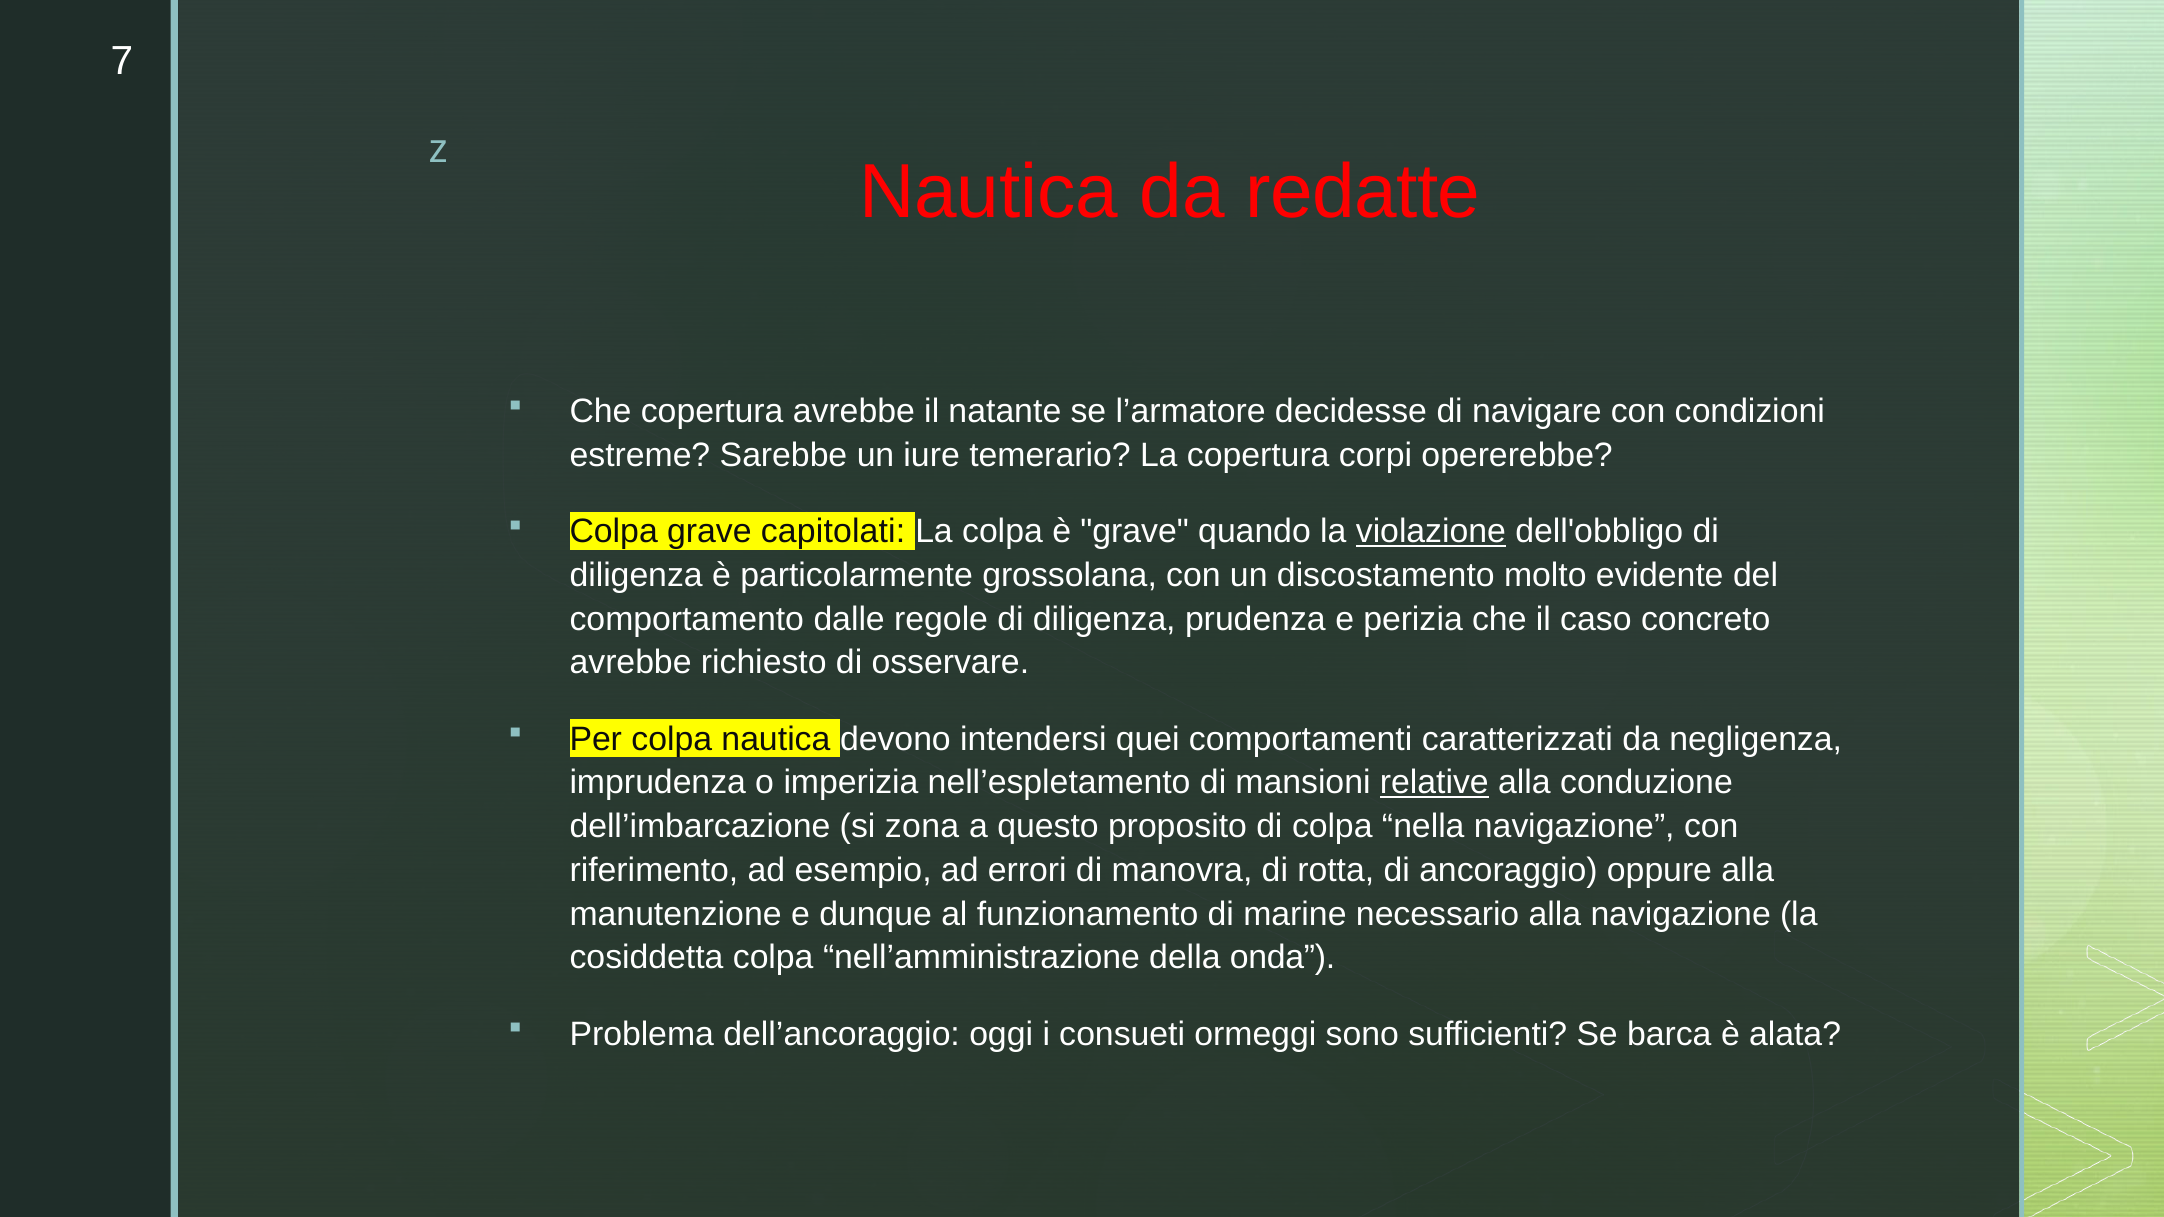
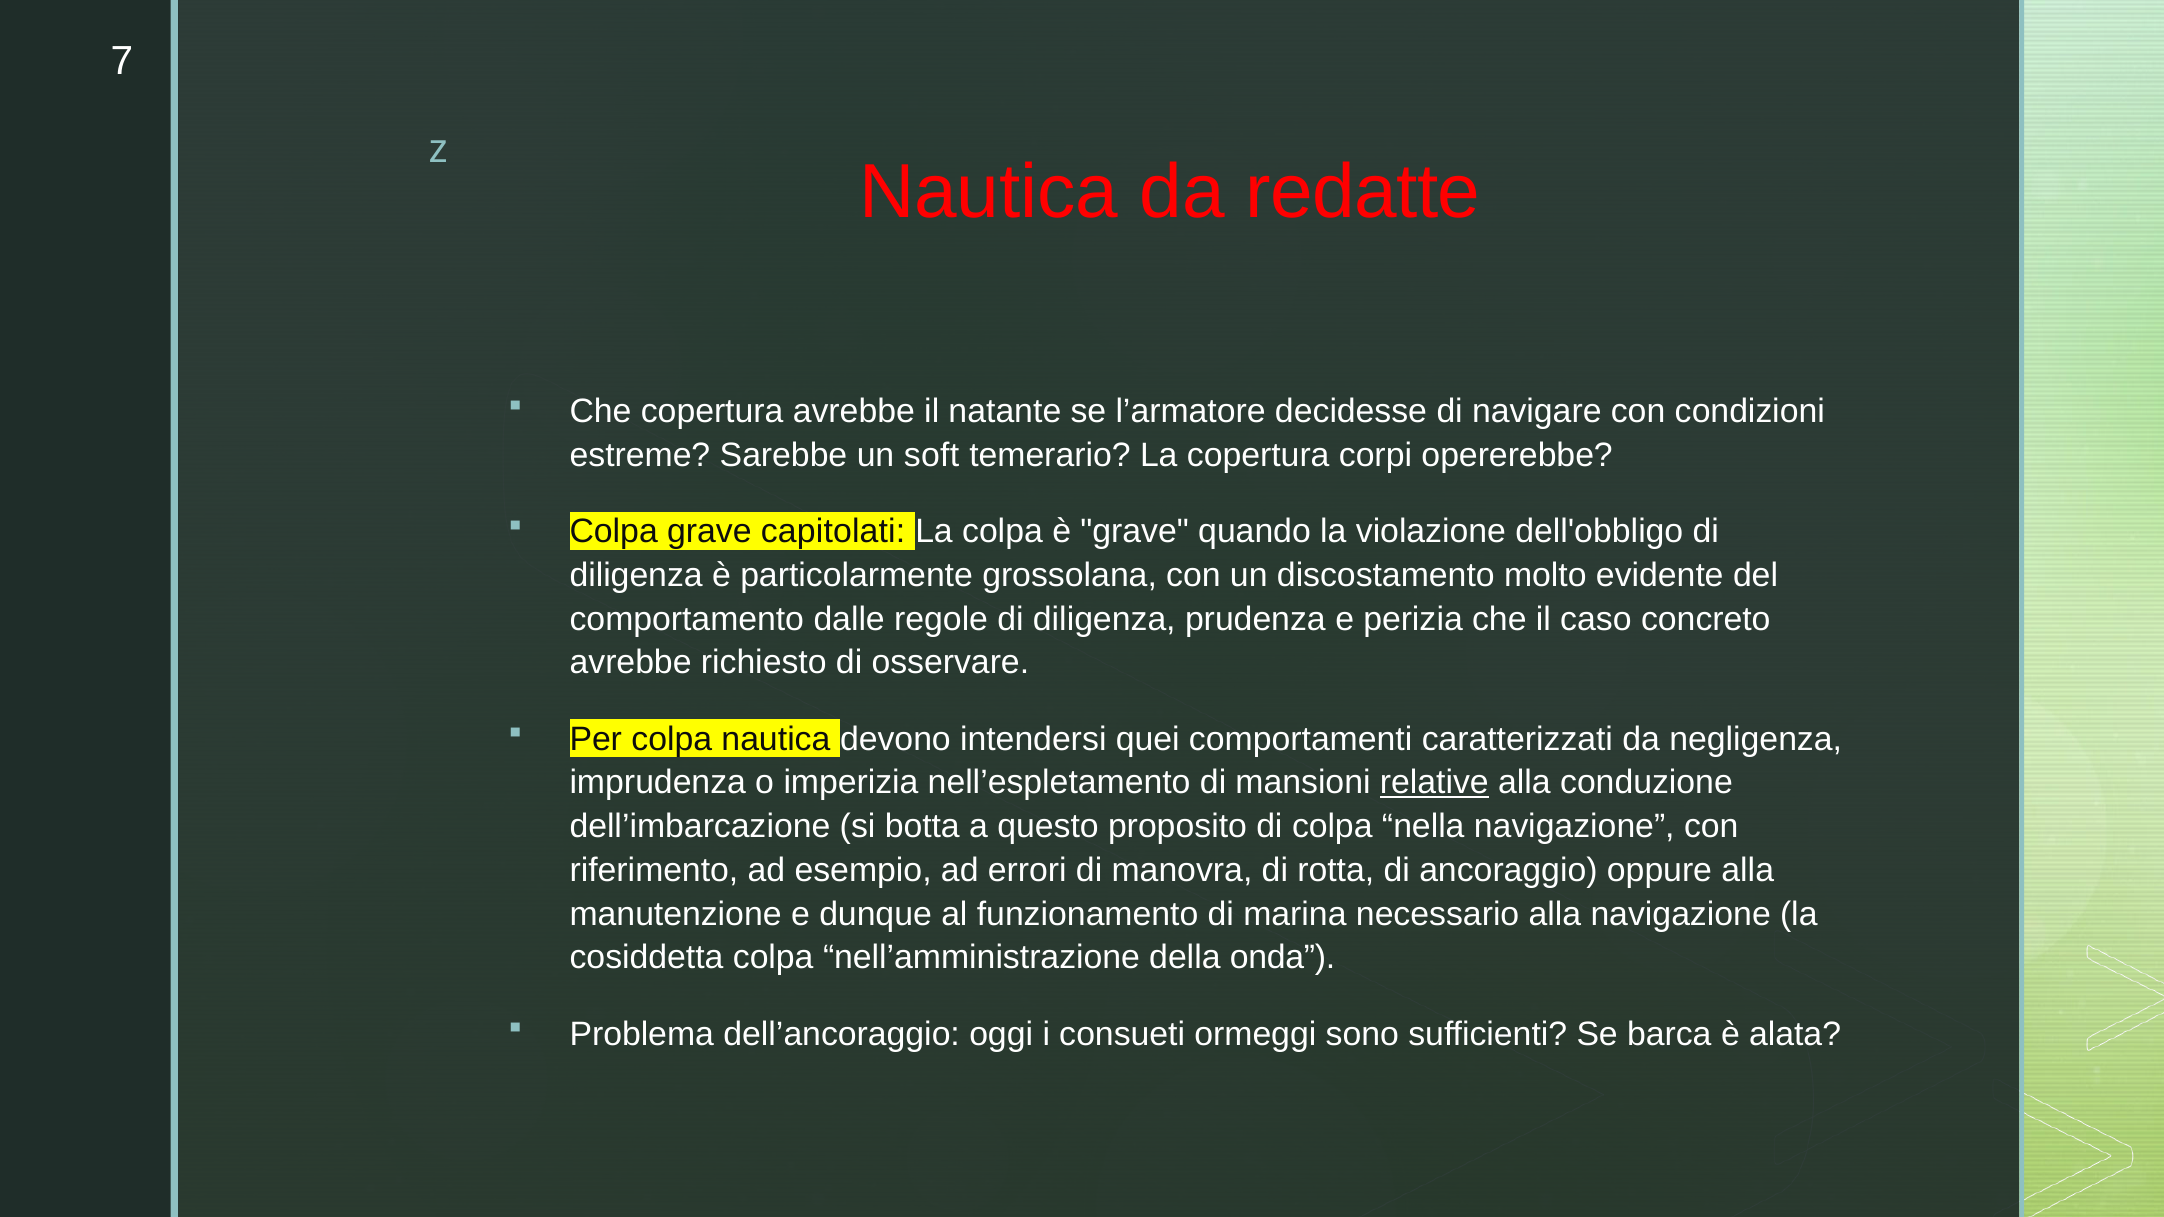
iure: iure -> soft
violazione underline: present -> none
zona: zona -> botta
marine: marine -> marina
